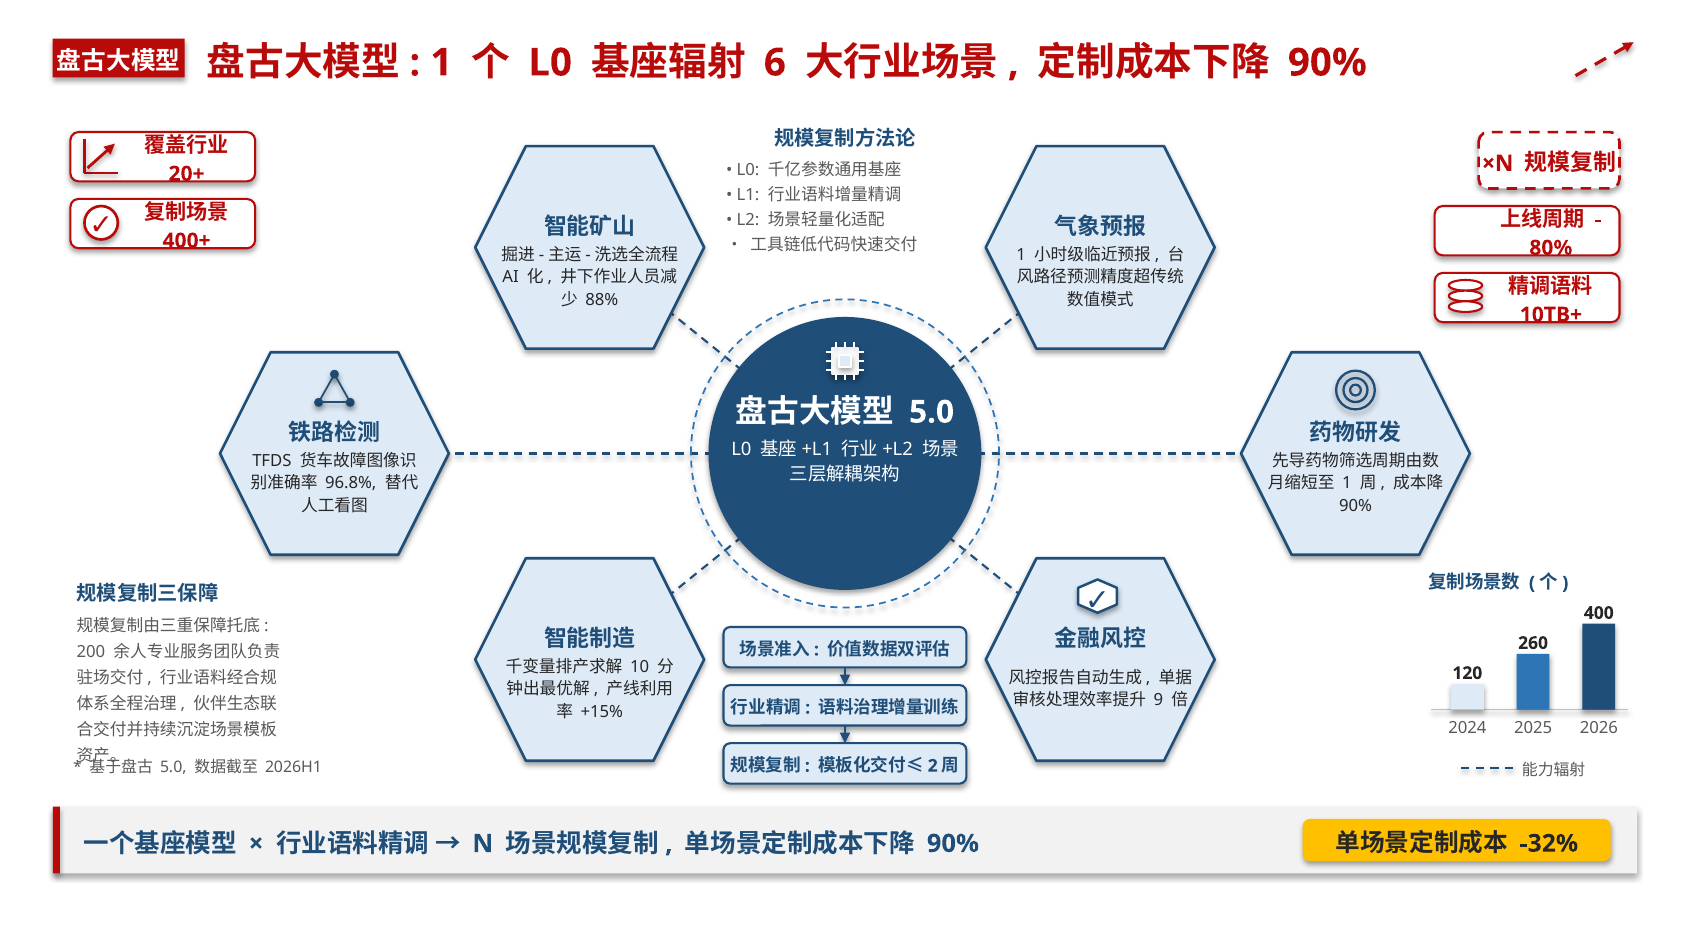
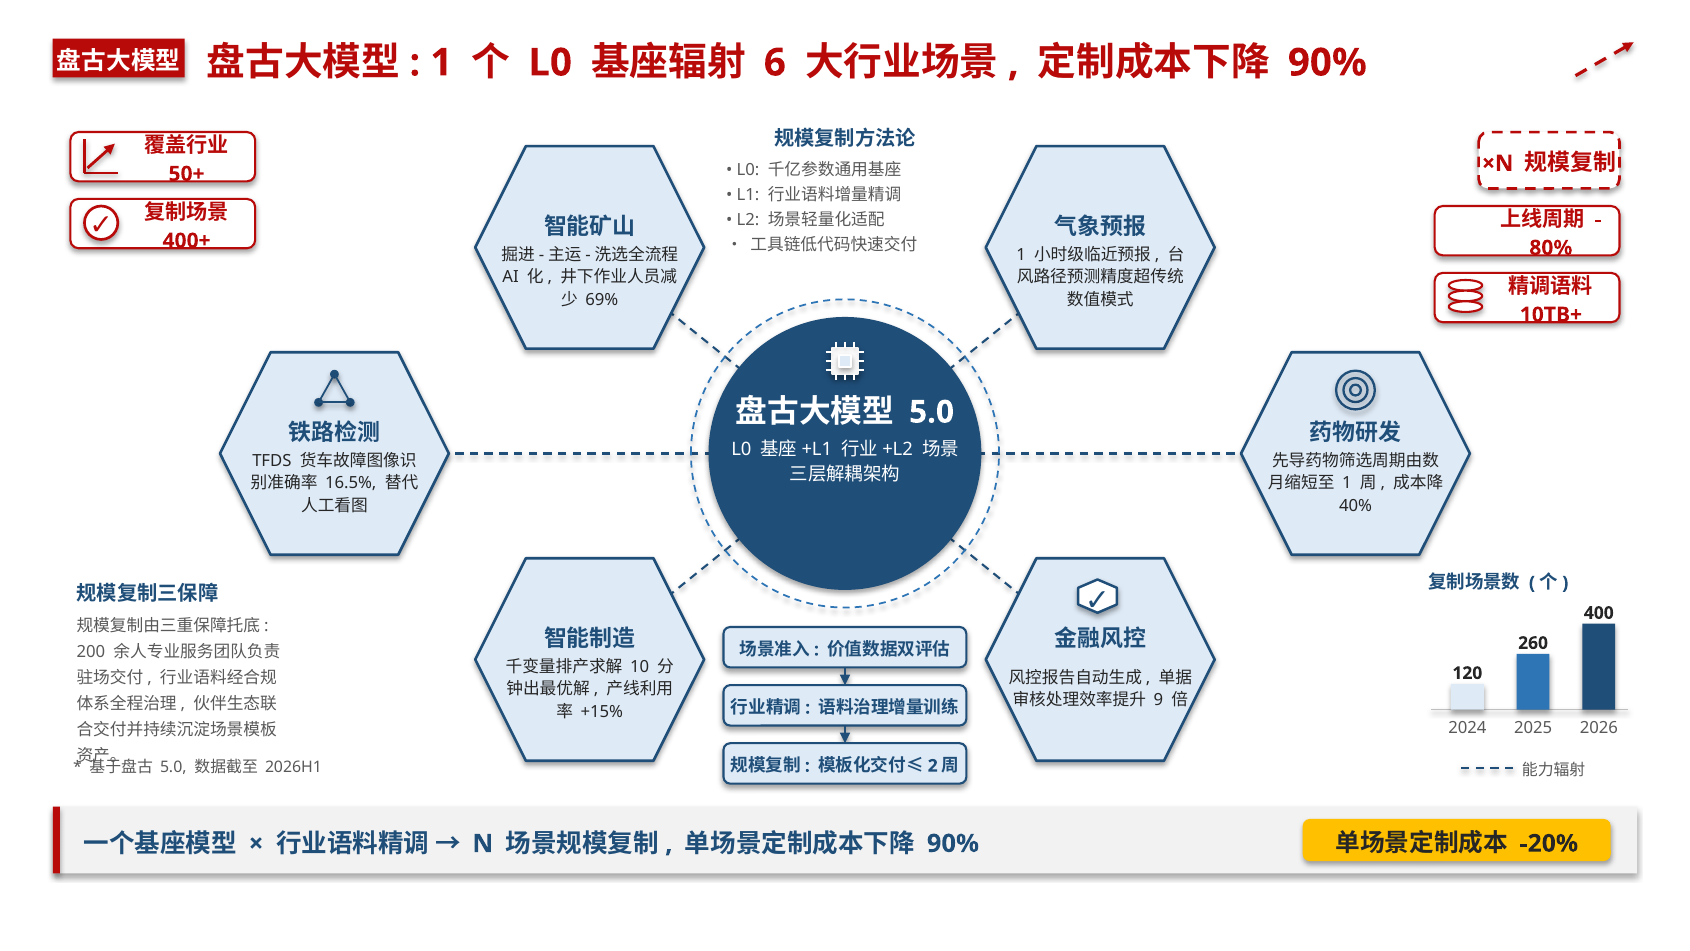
20+: 20+ -> 50+
88%: 88% -> 69%
96.8%: 96.8% -> 16.5%
90% at (1356, 505): 90% -> 40%
-32%: -32% -> -20%
